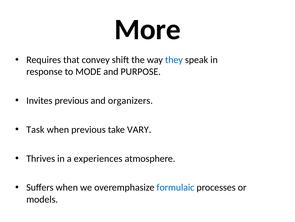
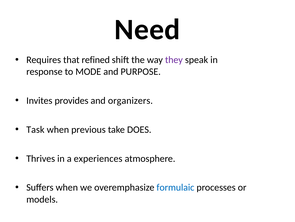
More: More -> Need
convey: convey -> refined
they colour: blue -> purple
Invites previous: previous -> provides
VARY: VARY -> DOES
